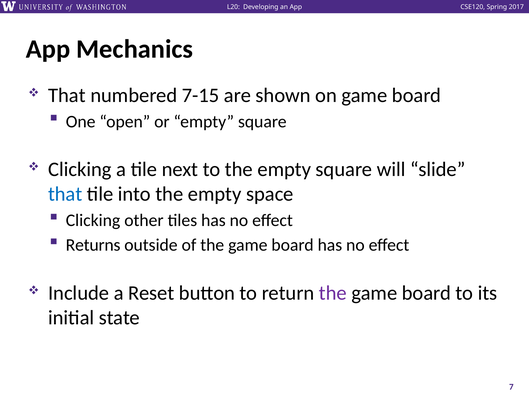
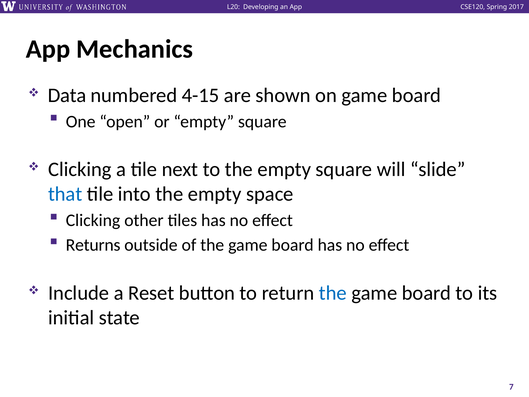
That at (67, 95): That -> Data
7-15: 7-15 -> 4-15
the at (333, 293) colour: purple -> blue
